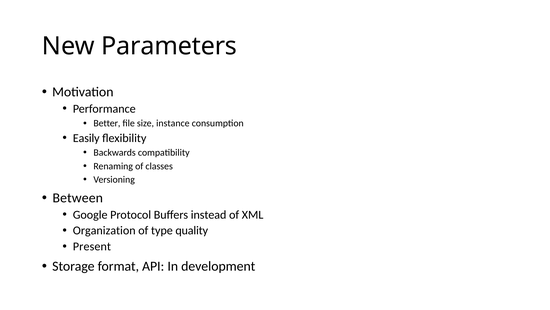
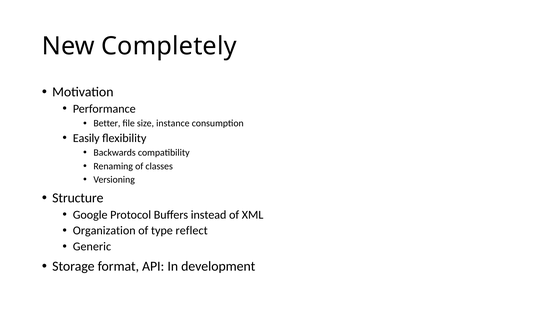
Parameters: Parameters -> Completely
Between: Between -> Structure
quality: quality -> reflect
Present: Present -> Generic
